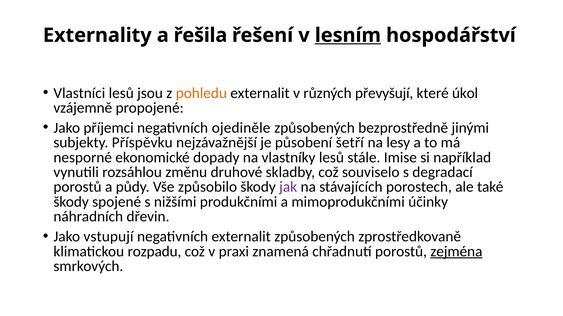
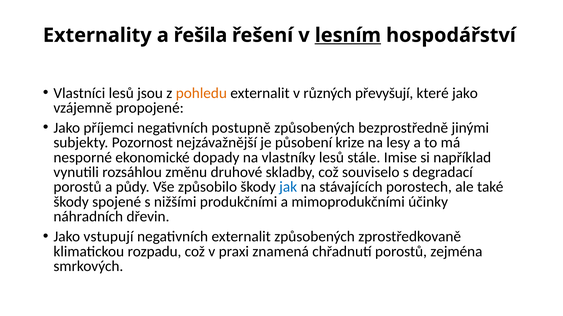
které úkol: úkol -> jako
ojediněle: ojediněle -> postupně
Příspěvku: Příspěvku -> Pozornost
šetří: šetří -> krize
jak colour: purple -> blue
zejména underline: present -> none
